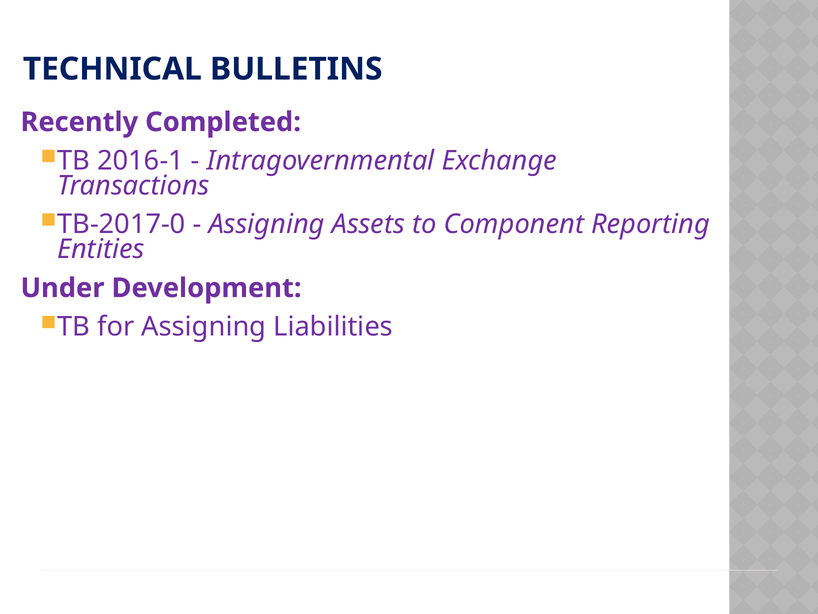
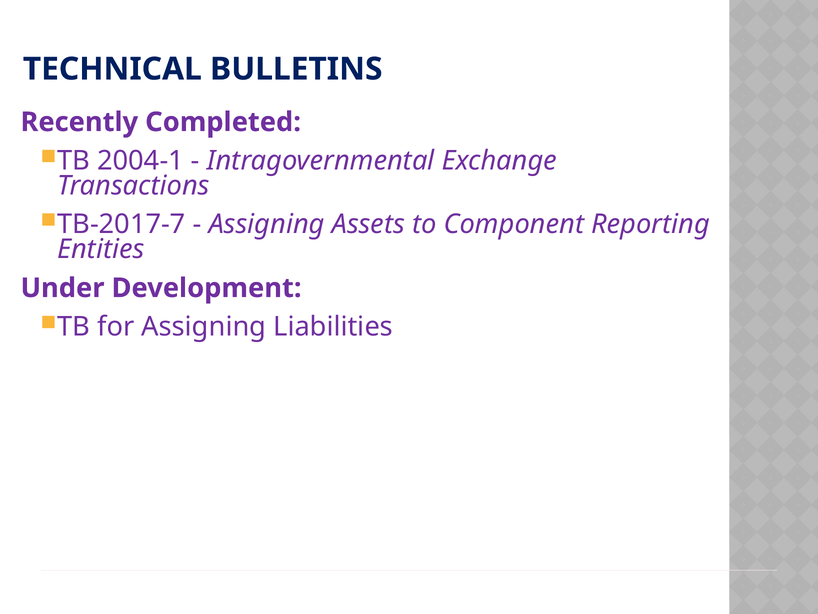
2016-1: 2016-1 -> 2004-1
TB-2017-0: TB-2017-0 -> TB-2017-7
